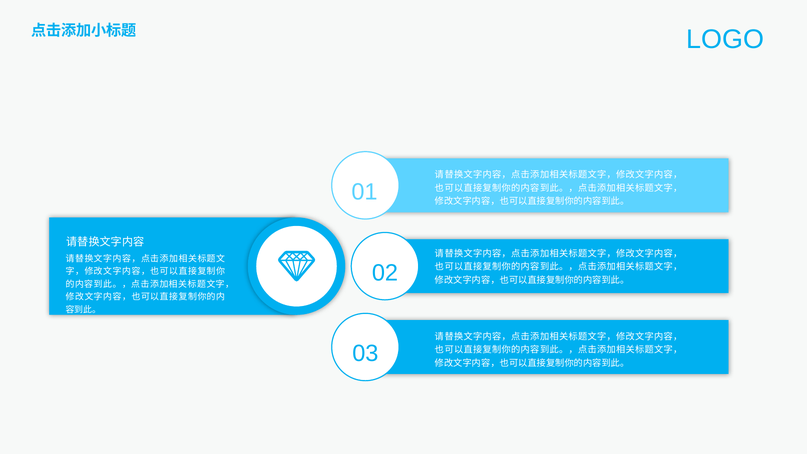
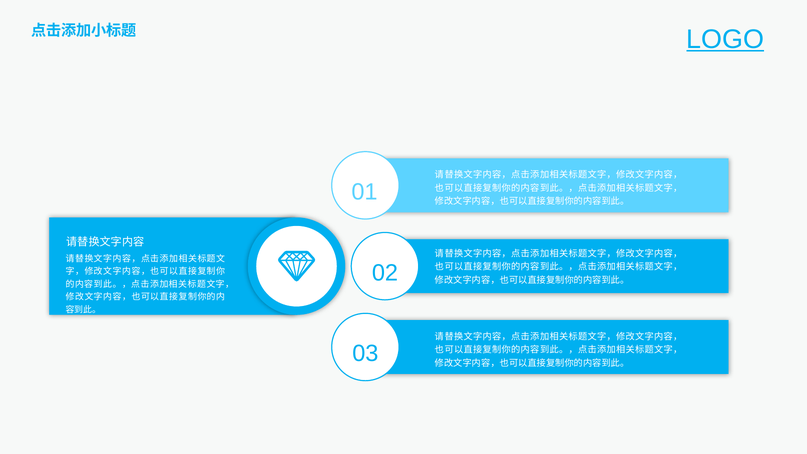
LOGO underline: none -> present
